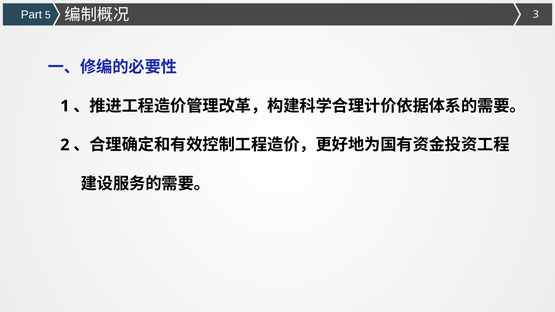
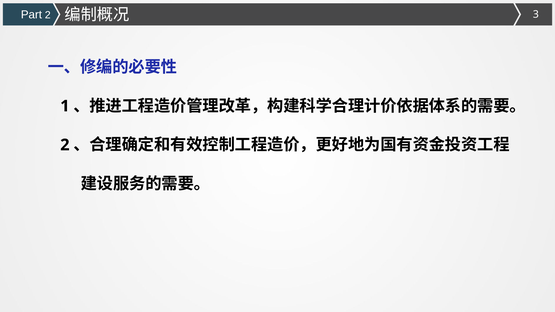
Part 5: 5 -> 2
